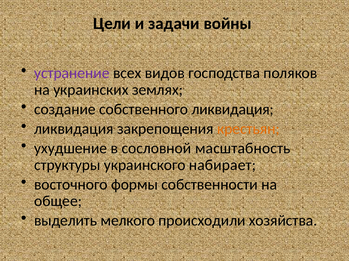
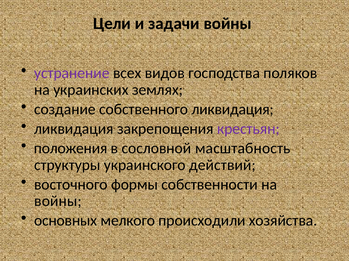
крестьян colour: orange -> purple
ухудшение: ухудшение -> положения
набирает: набирает -> действий
общее at (58, 202): общее -> войны
выделить: выделить -> основных
